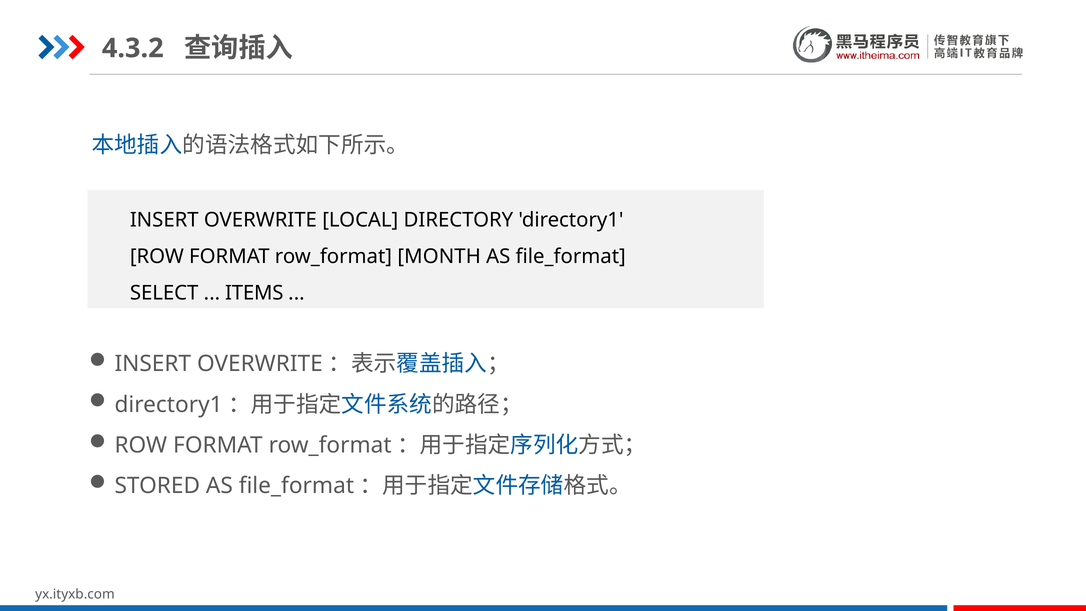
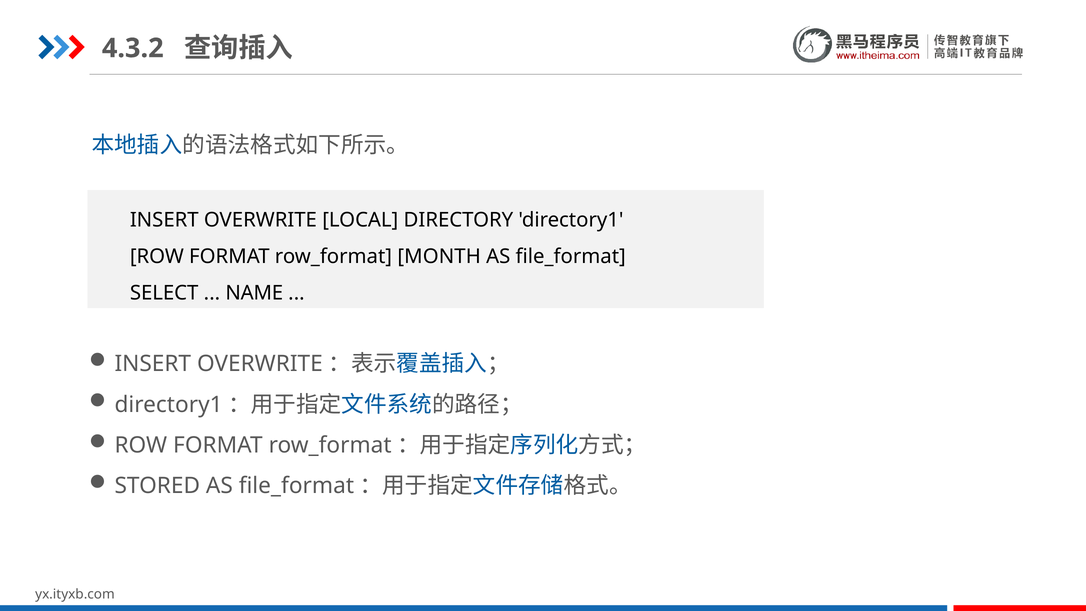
ITEMS: ITEMS -> NAME
